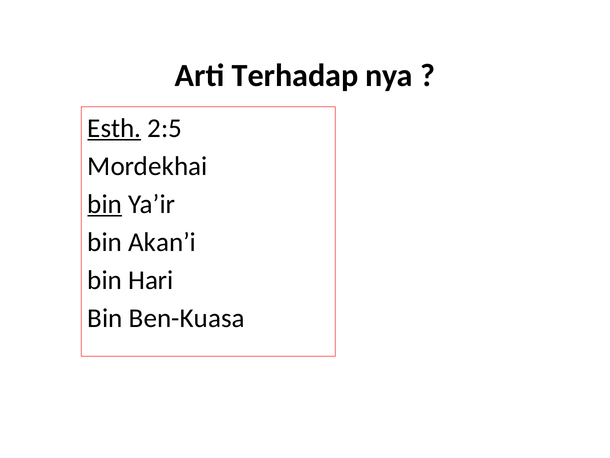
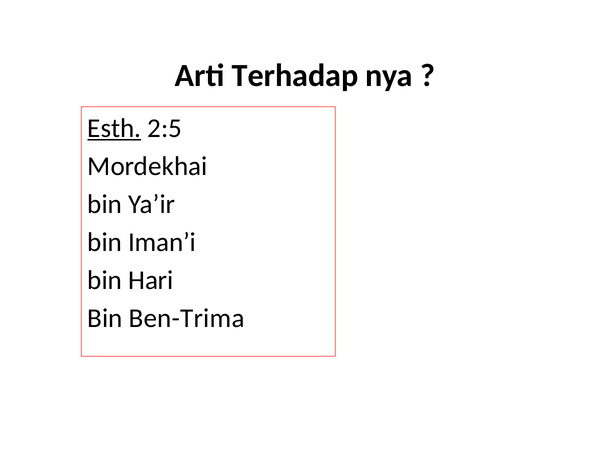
bin at (105, 204) underline: present -> none
Akan’i: Akan’i -> Iman’i
Ben-Kuasa: Ben-Kuasa -> Ben-Trima
